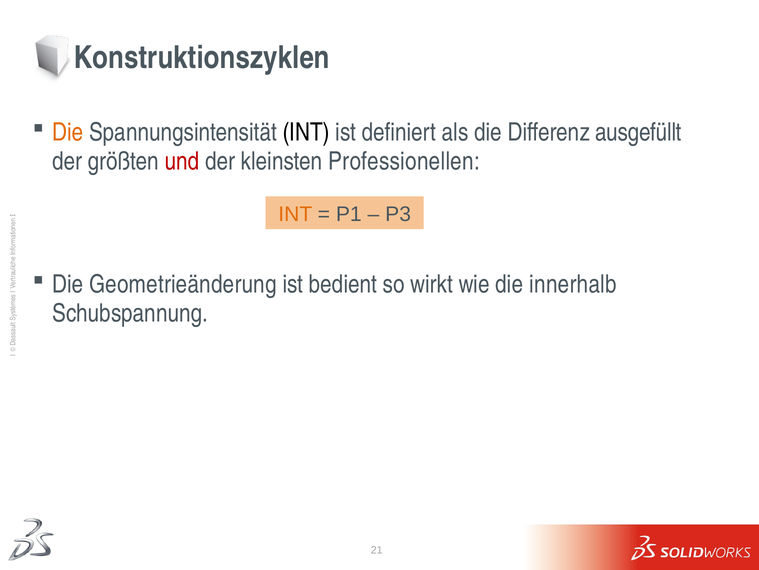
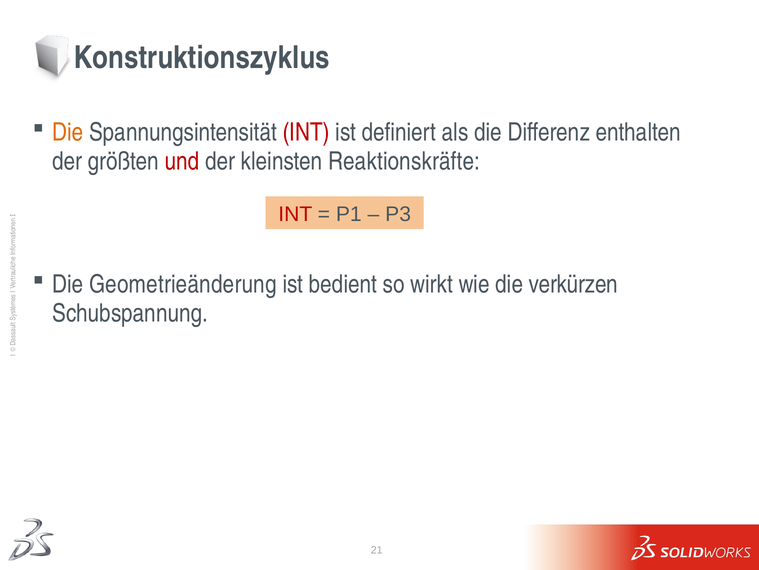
Konstruktionszyklen: Konstruktionszyklen -> Konstruktionszyklus
INT at (306, 132) colour: black -> red
ausgefüllt: ausgefüllt -> enthalten
Professionellen: Professionellen -> Reaktionskräfte
INT at (295, 214) colour: orange -> red
innerhalb: innerhalb -> verkürzen
